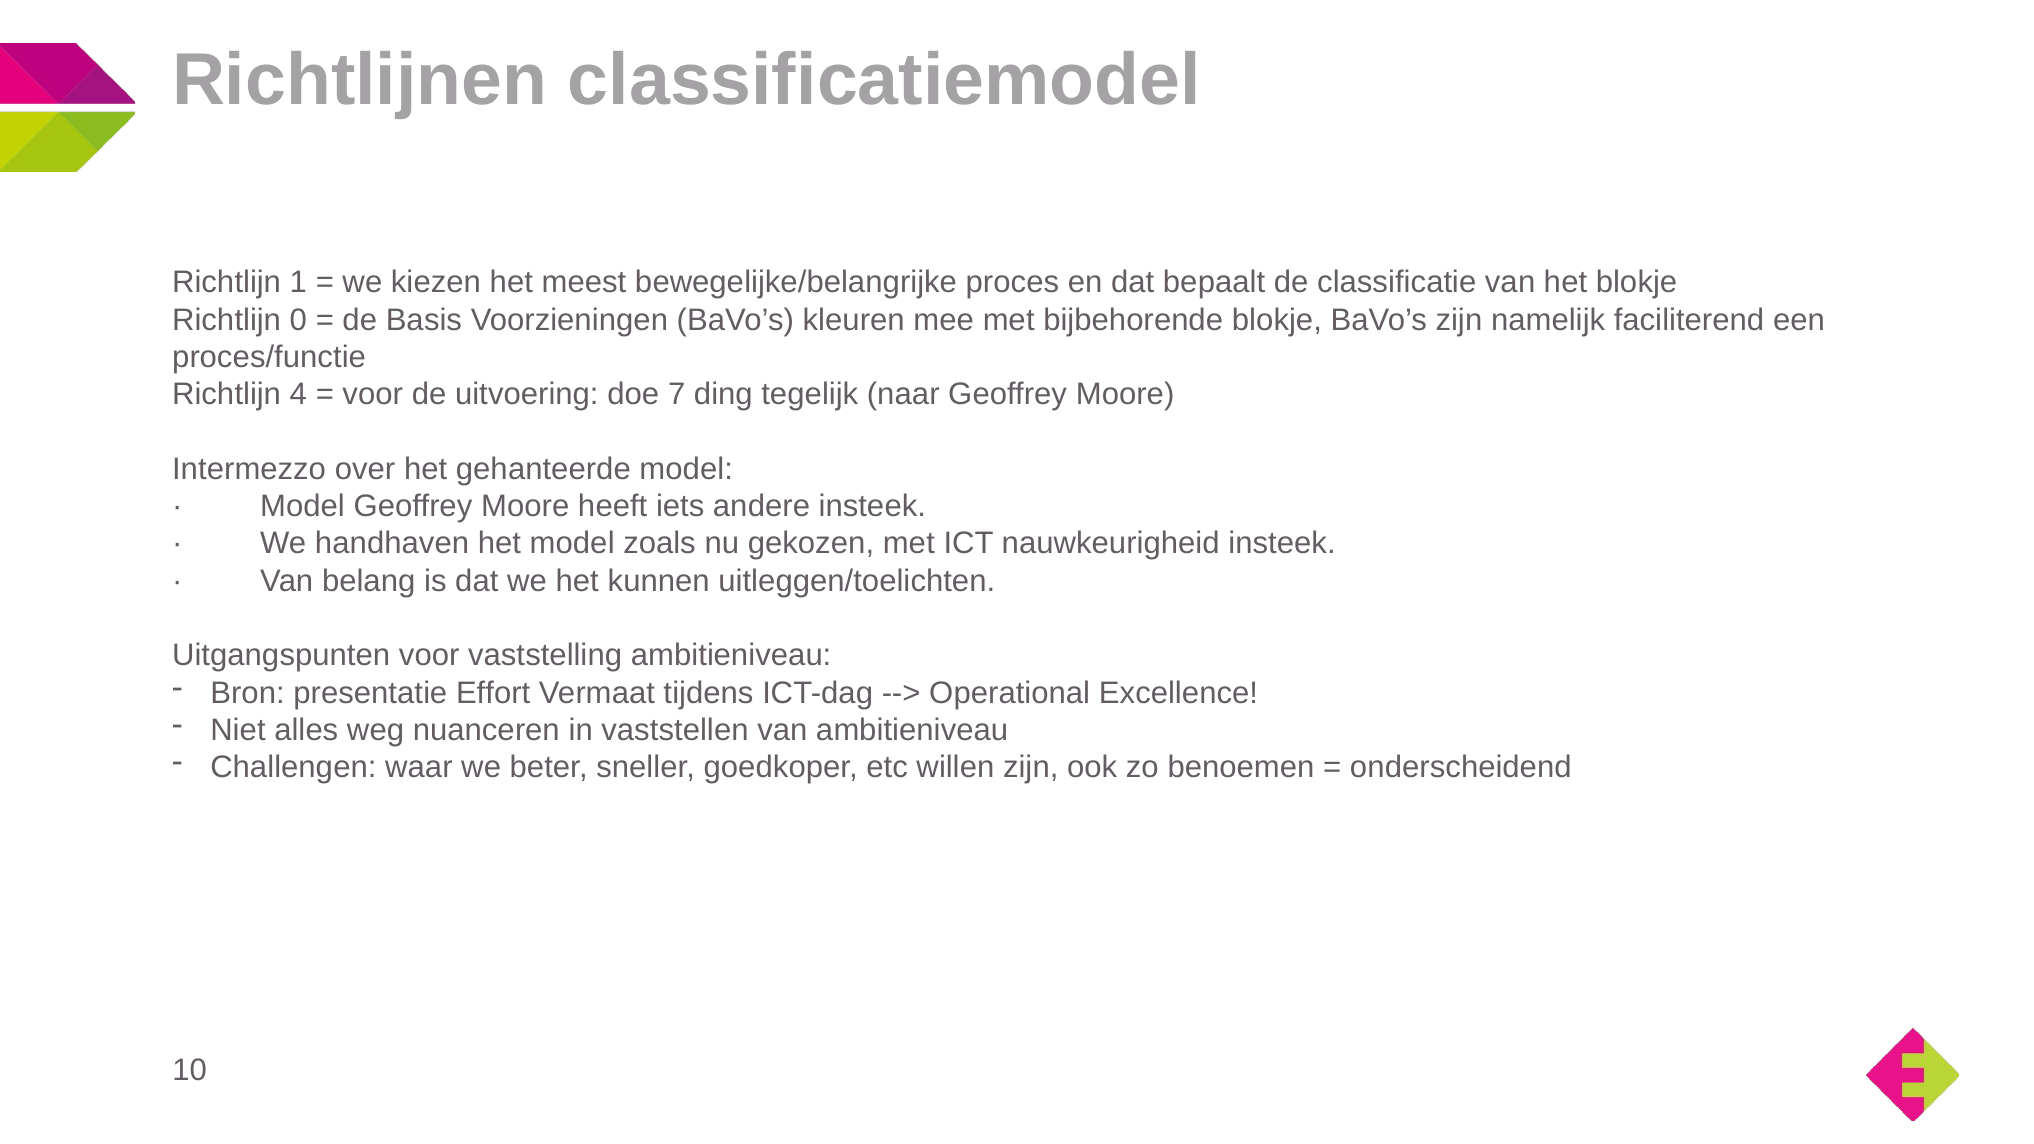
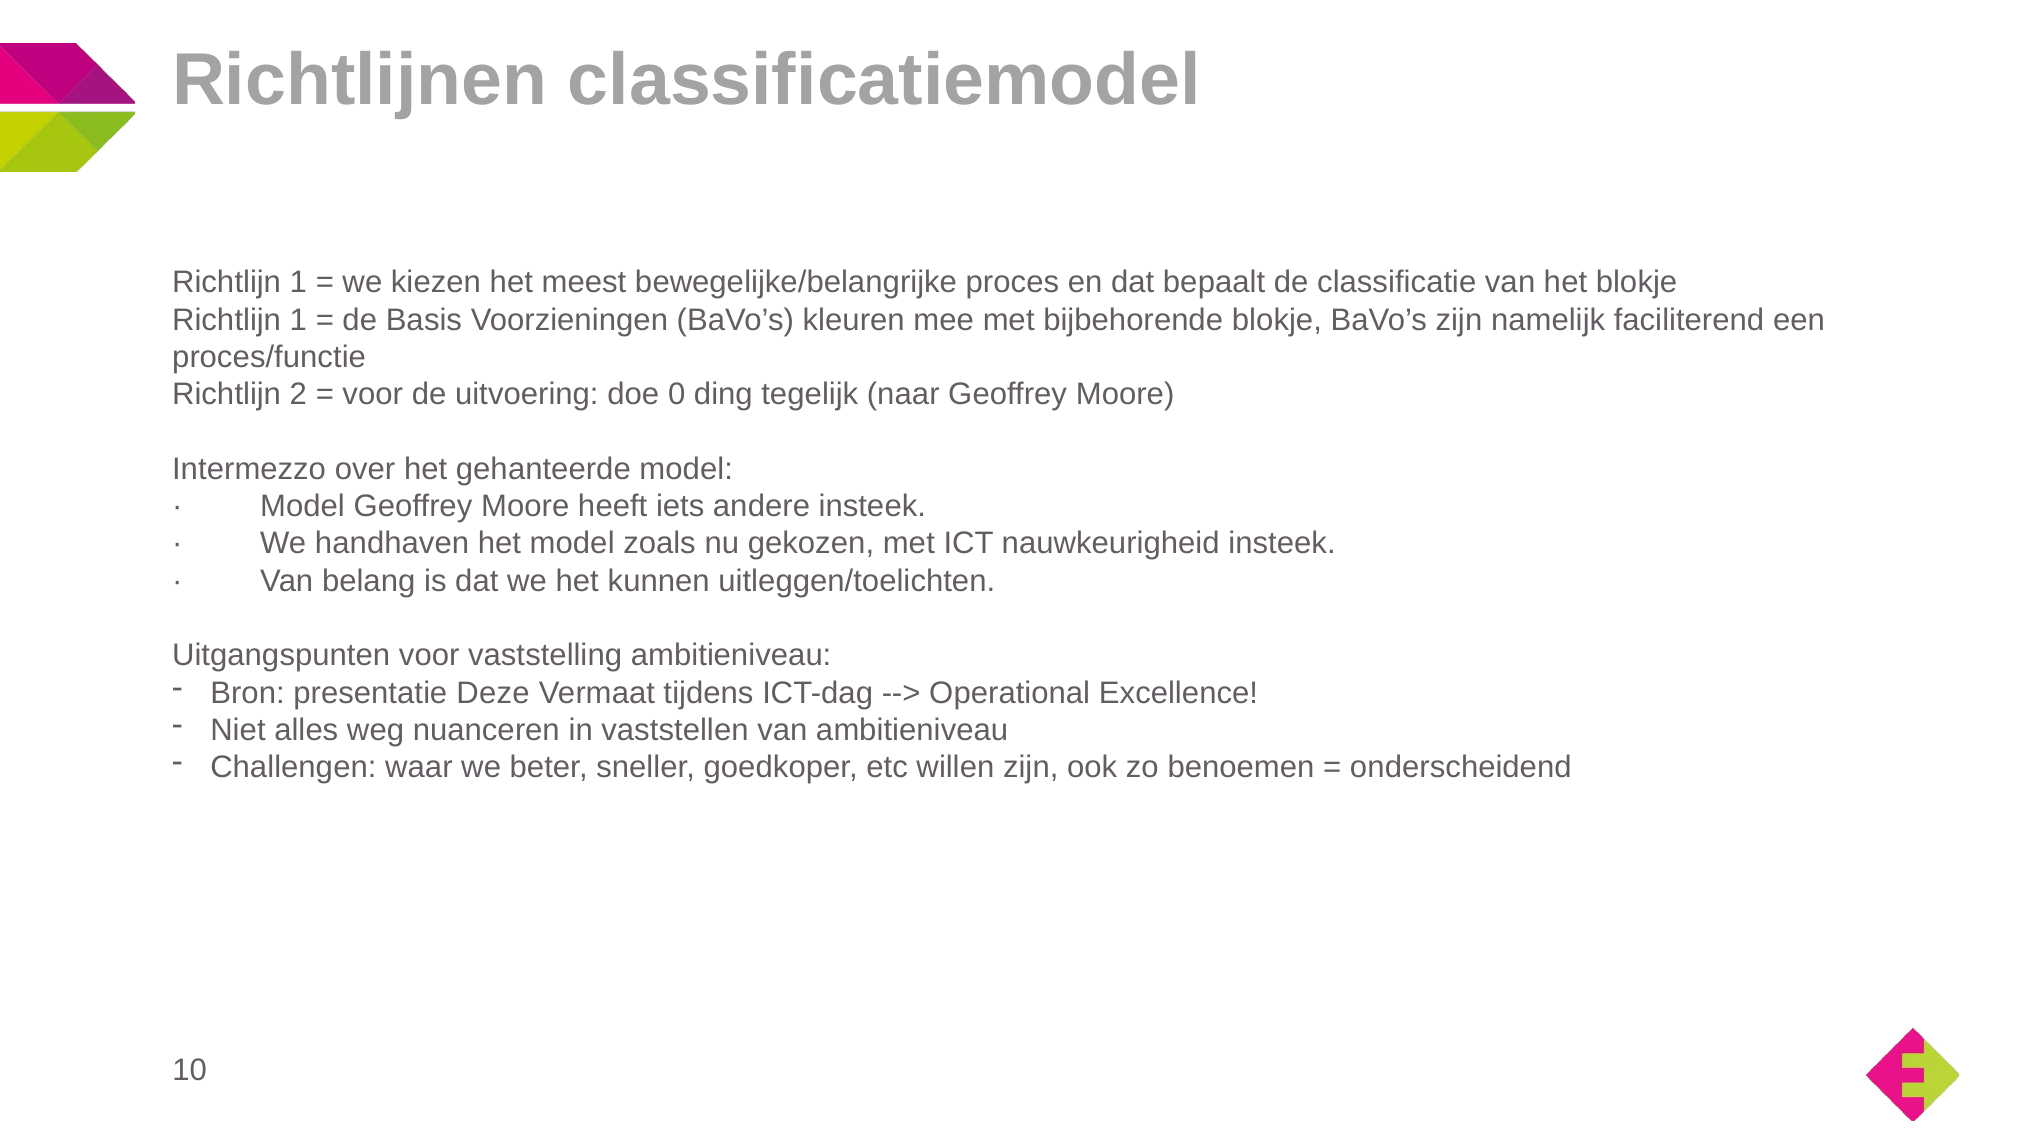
0 at (298, 320): 0 -> 1
4: 4 -> 2
7: 7 -> 0
Effort: Effort -> Deze
